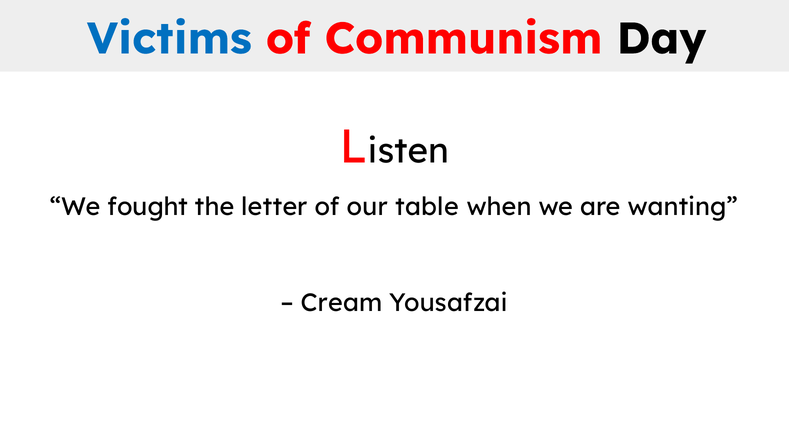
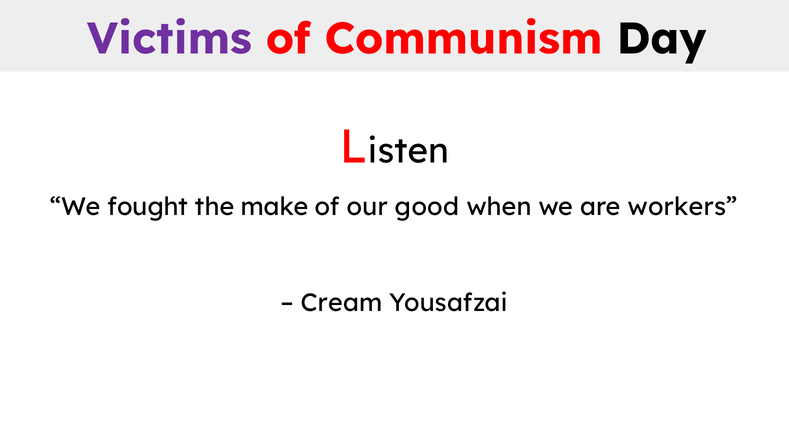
Victims colour: blue -> purple
letter: letter -> make
table: table -> good
wanting: wanting -> workers
